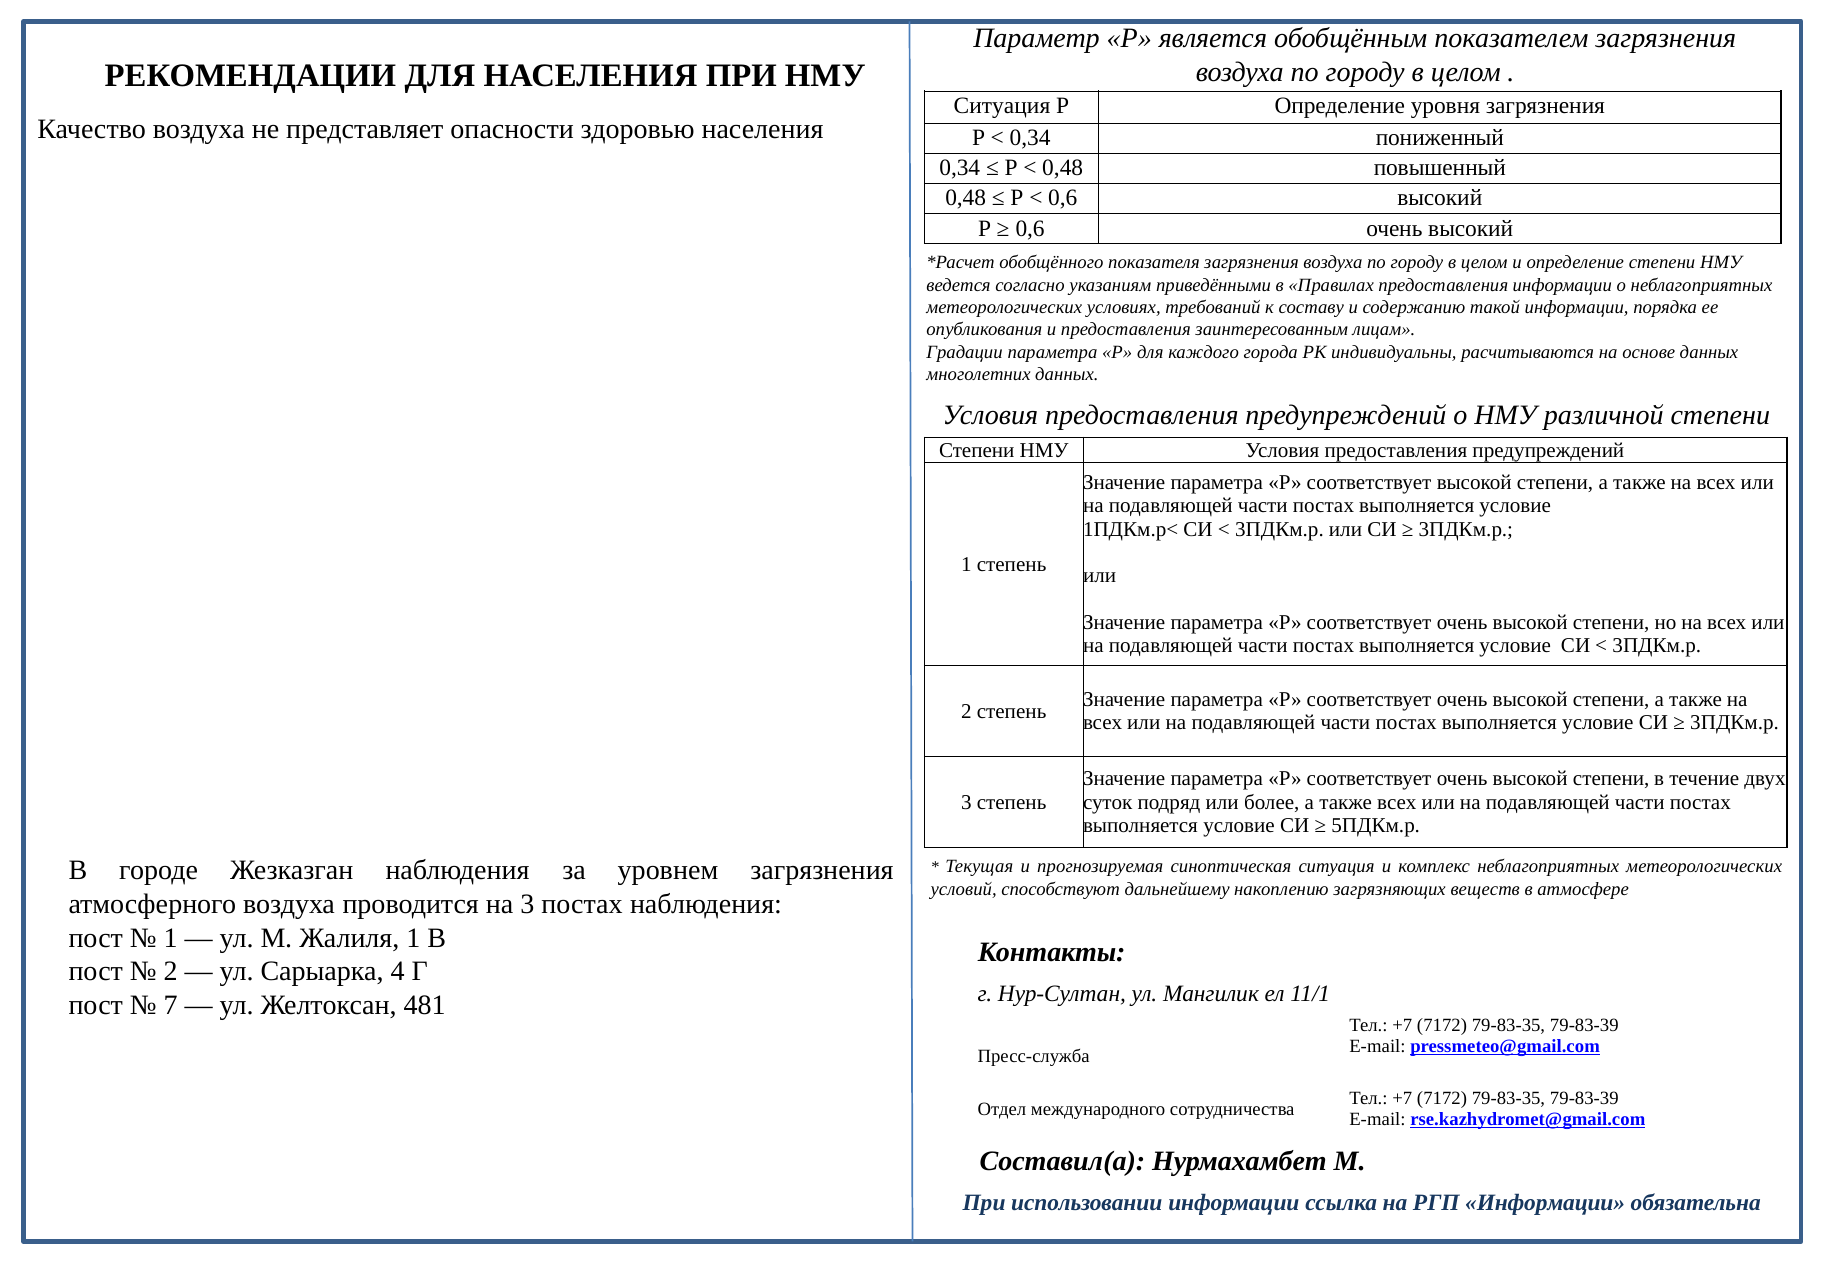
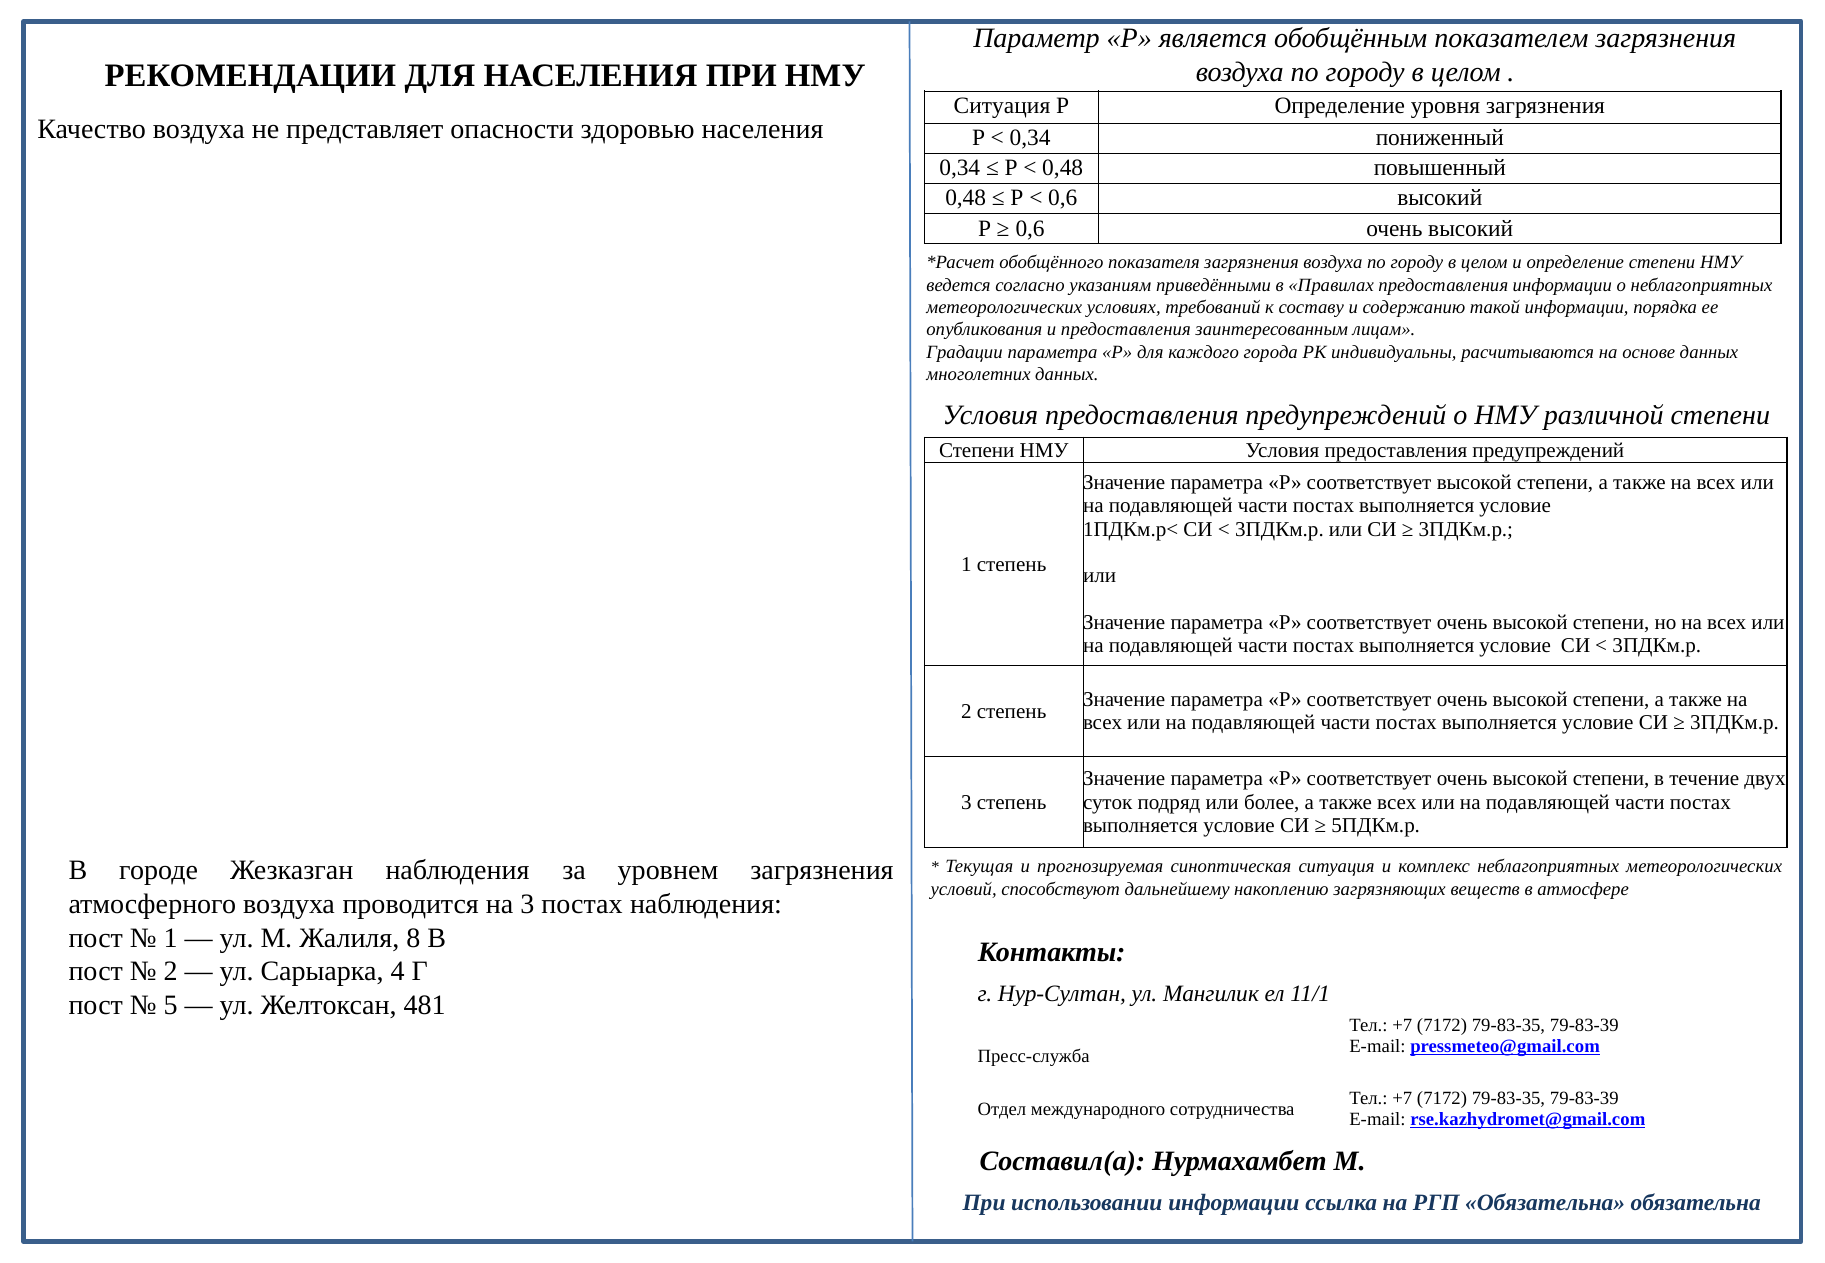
Жалиля 1: 1 -> 8
7: 7 -> 5
РГП Информации: Информации -> Обязательна
